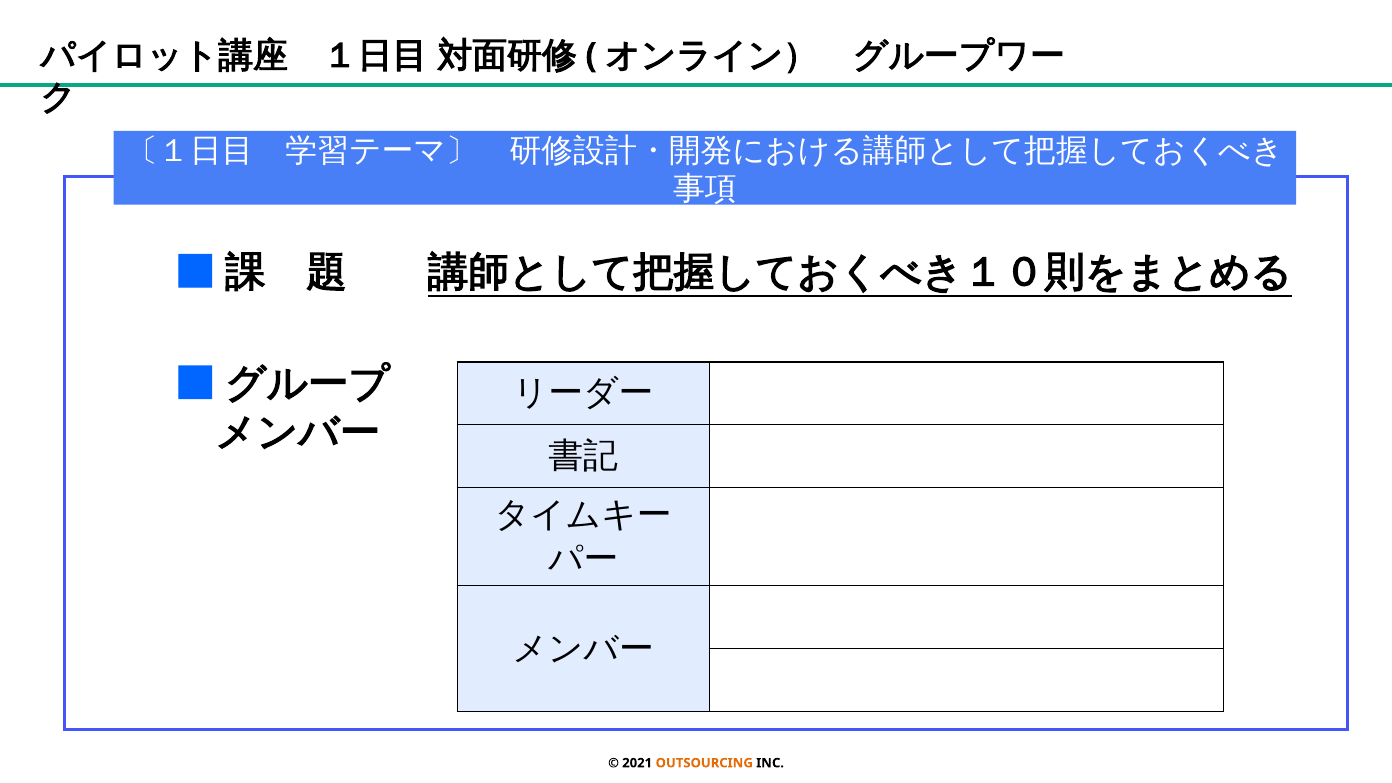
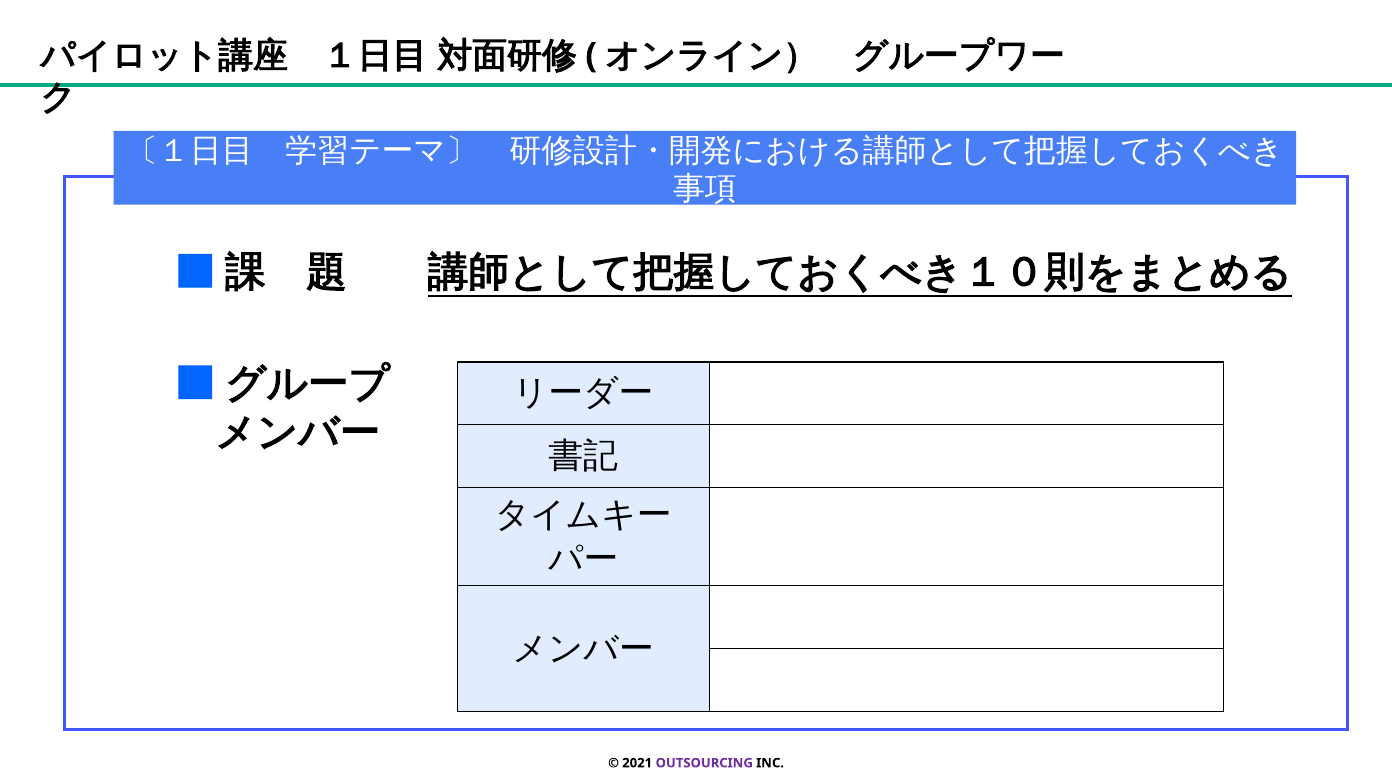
OUTSOURCING colour: orange -> purple
